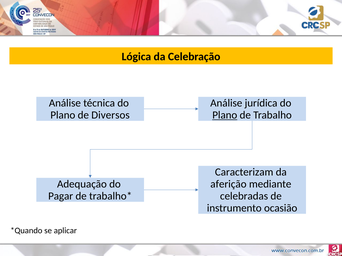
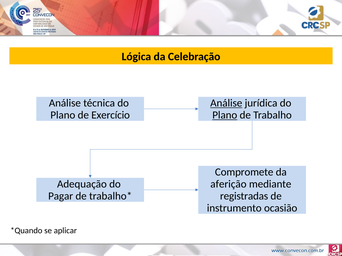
Análise at (226, 103) underline: none -> present
Diversos: Diversos -> Exercício
Caracterizam: Caracterizam -> Compromete
celebradas: celebradas -> registradas
